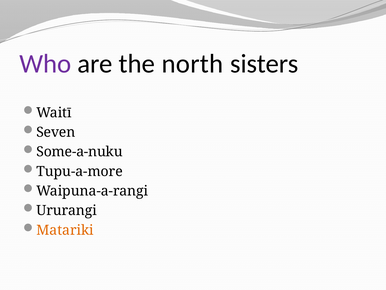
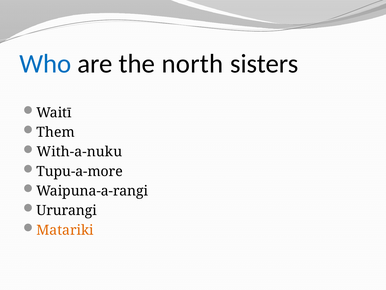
Who colour: purple -> blue
Seven: Seven -> Them
Some-a-nuku: Some-a-nuku -> With-a-nuku
